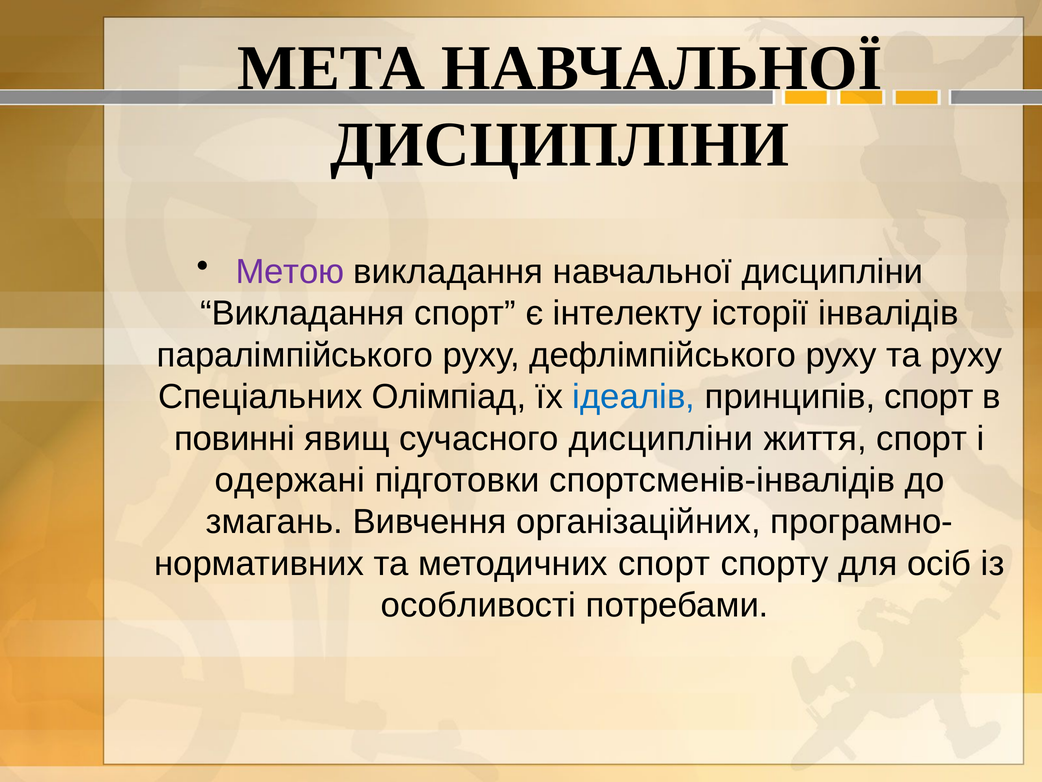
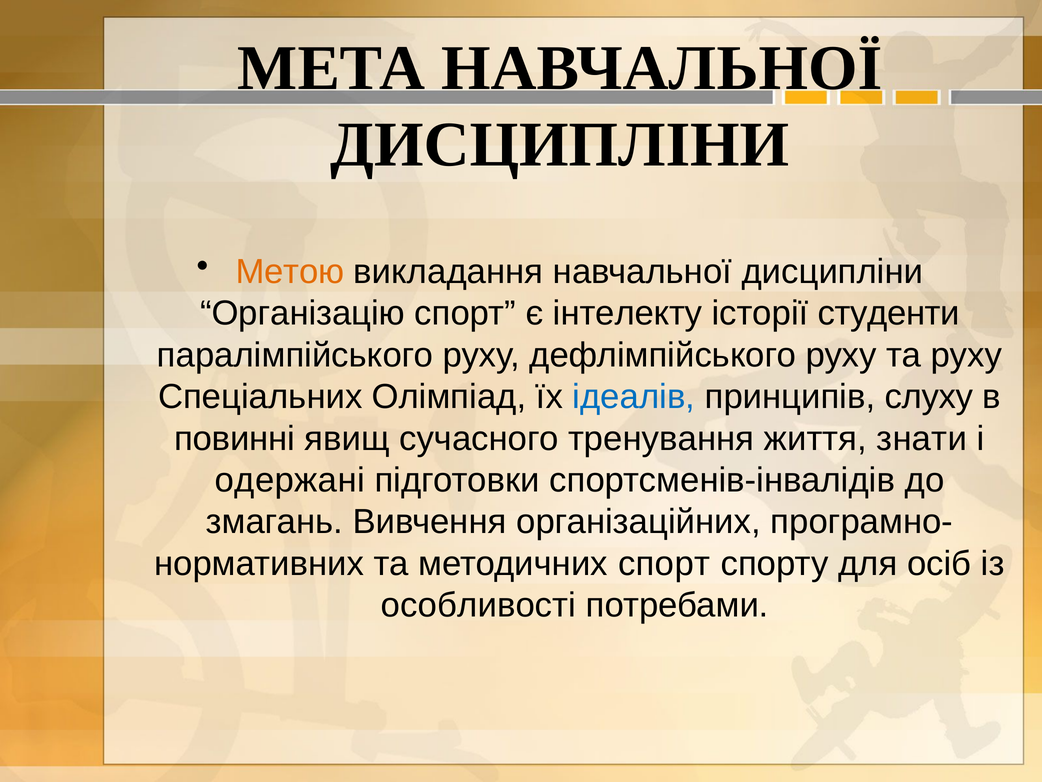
Метою colour: purple -> orange
Викладання at (302, 313): Викладання -> Організацію
інвалідів: інвалідів -> студенти
принципів спорт: спорт -> слуху
сучасного дисципліни: дисципліни -> тренування
життя спорт: спорт -> знати
